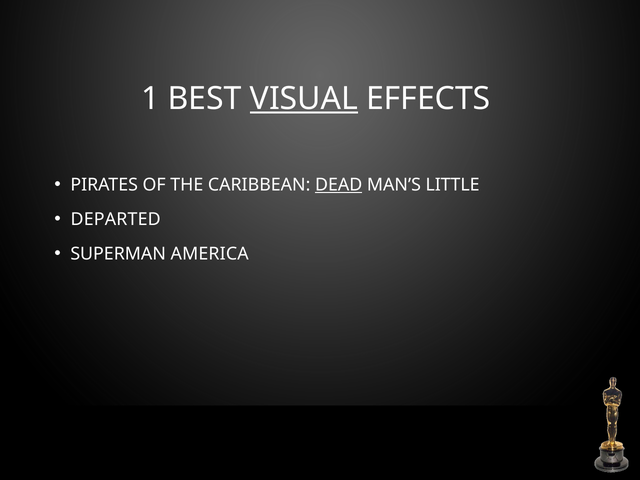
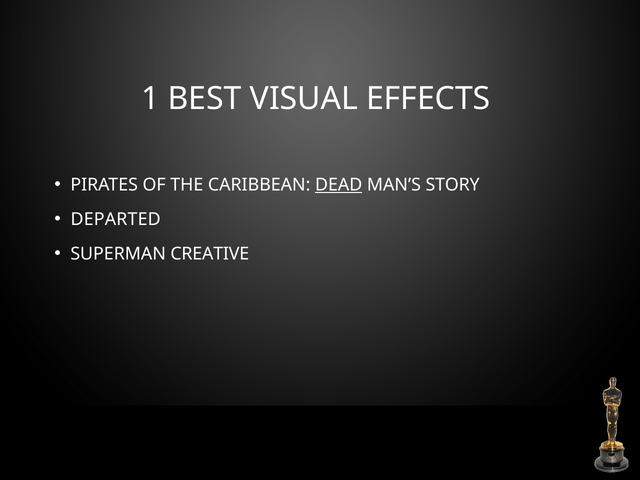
VISUAL underline: present -> none
LITTLE: LITTLE -> STORY
AMERICA: AMERICA -> CREATIVE
